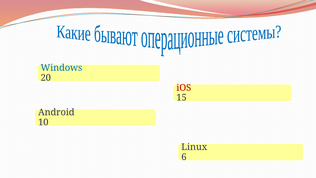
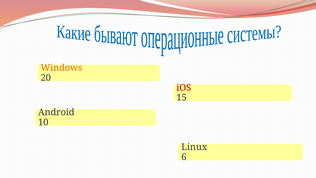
Windows colour: blue -> orange
